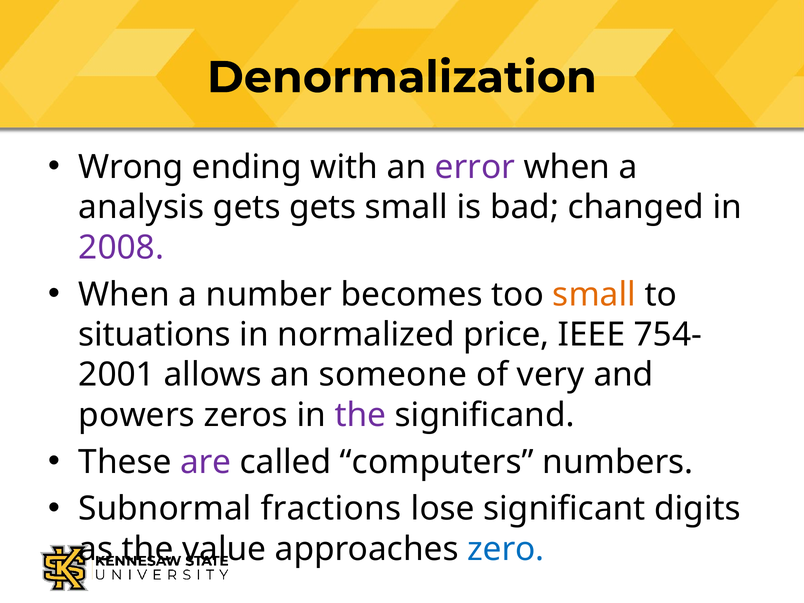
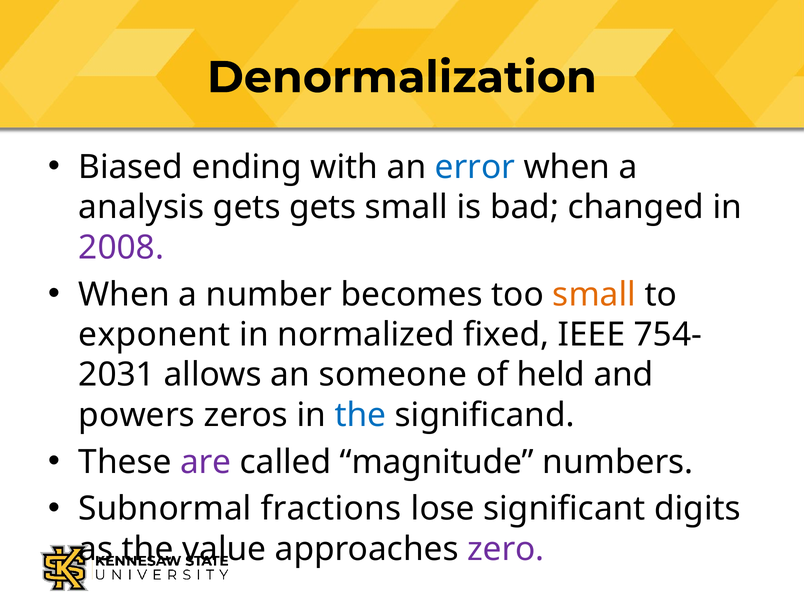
Wrong: Wrong -> Biased
error colour: purple -> blue
situations: situations -> exponent
price: price -> fixed
2001: 2001 -> 2031
very: very -> held
the at (360, 415) colour: purple -> blue
computers: computers -> magnitude
zero colour: blue -> purple
